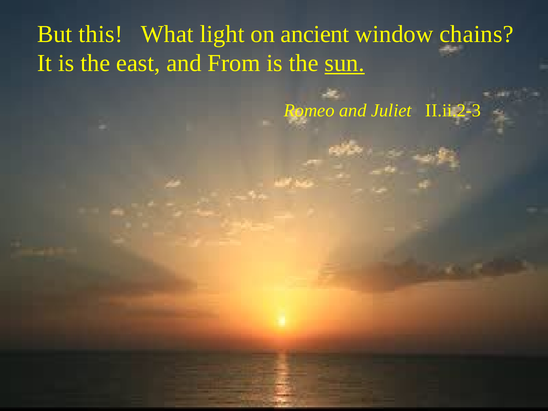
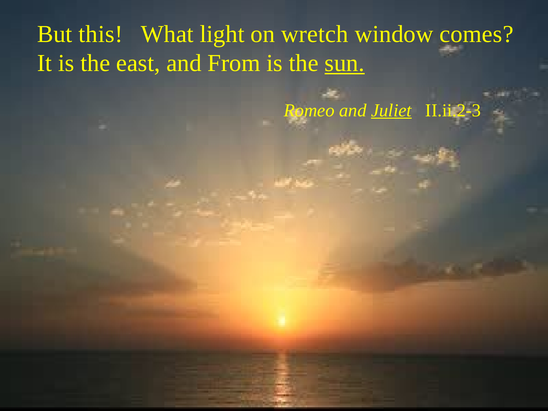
ancient: ancient -> wretch
chains: chains -> comes
Juliet underline: none -> present
